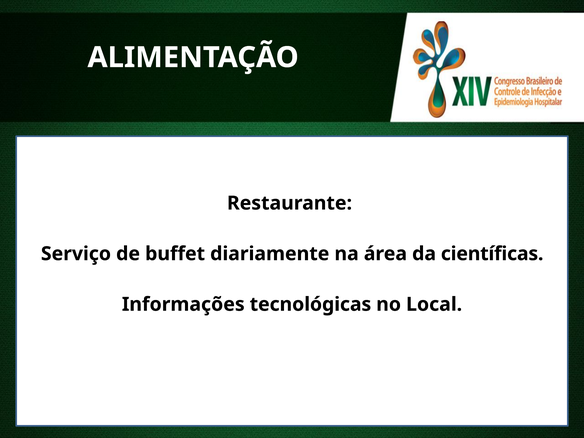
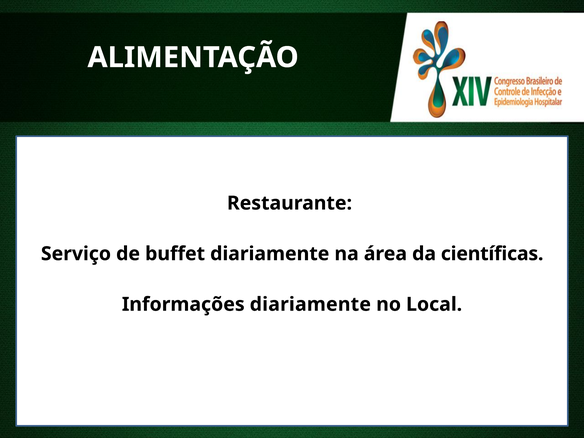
Informações tecnológicas: tecnológicas -> diariamente
